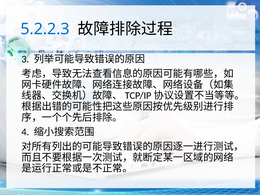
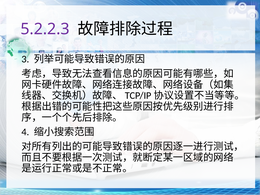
5.2.2.3 colour: blue -> purple
